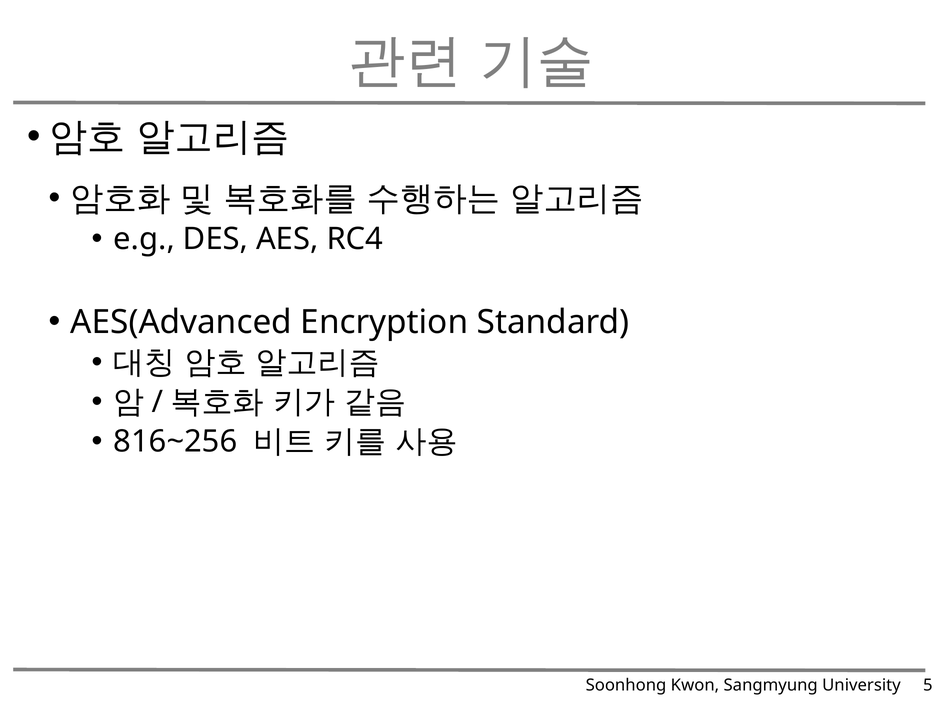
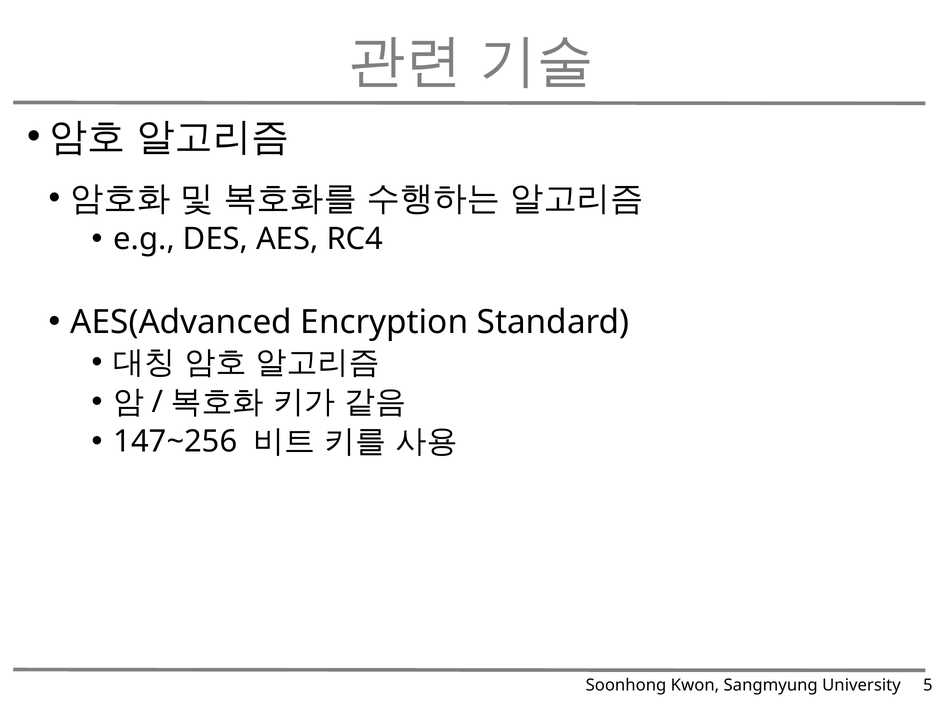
816~256: 816~256 -> 147~256
